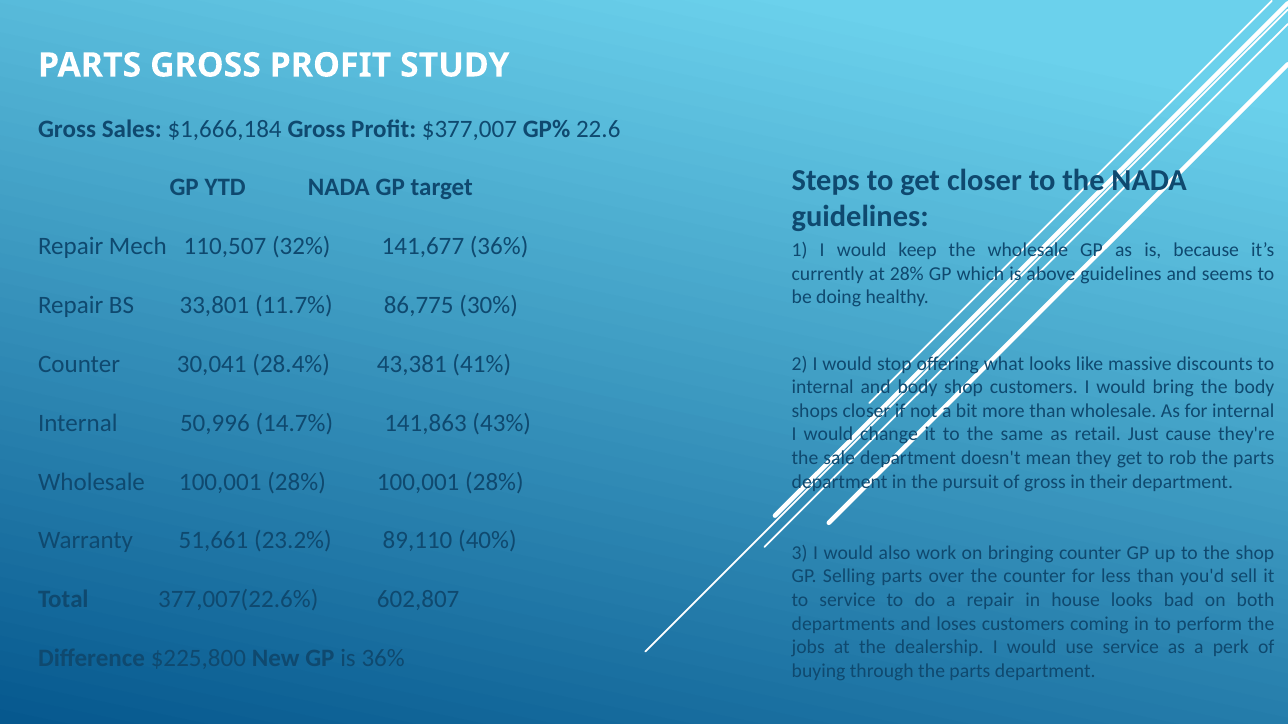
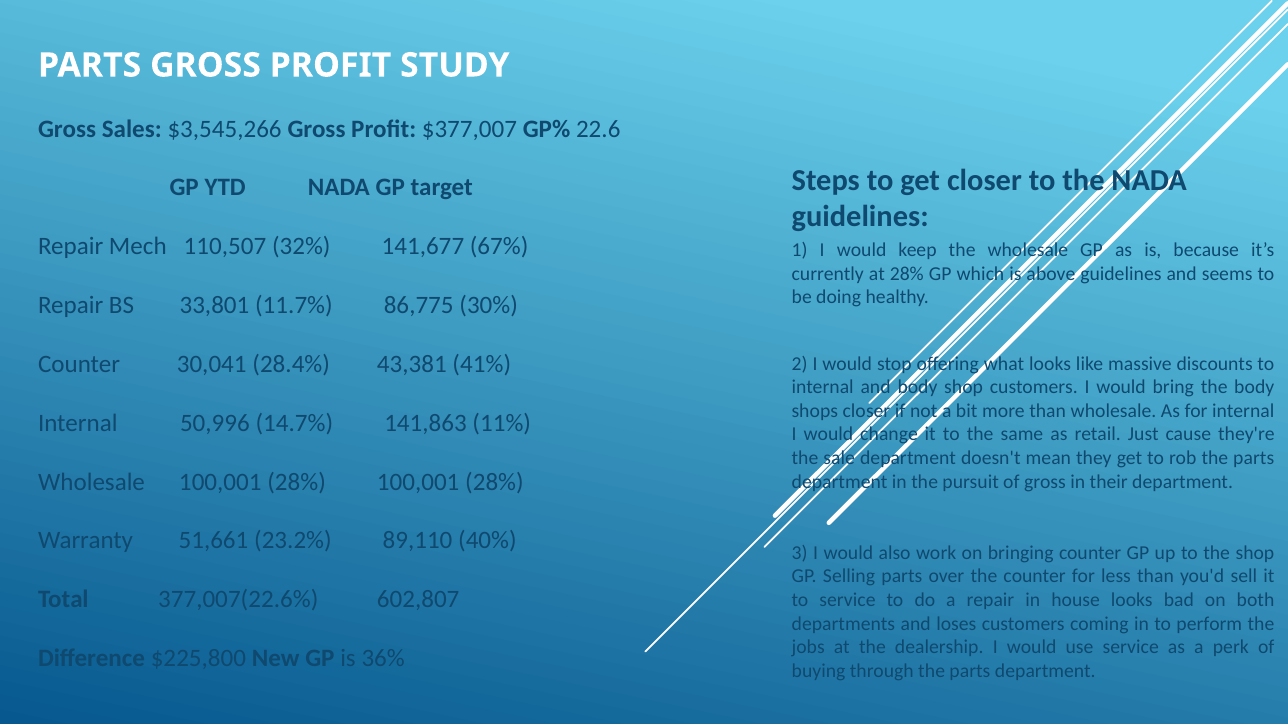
$1,666,184: $1,666,184 -> $3,545,266
141,677 36%: 36% -> 67%
43%: 43% -> 11%
